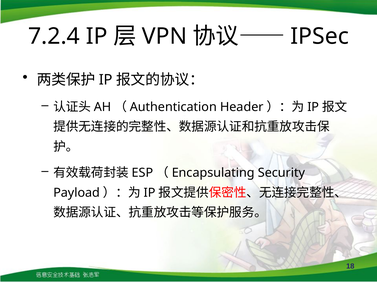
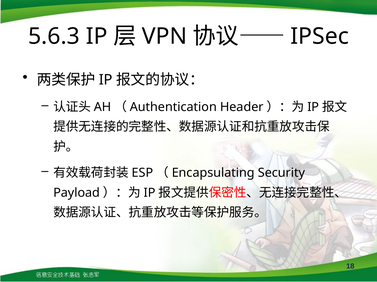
7.2.4: 7.2.4 -> 5.6.3
